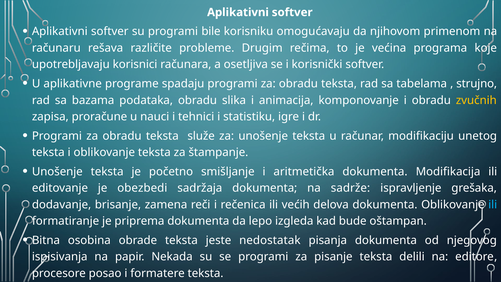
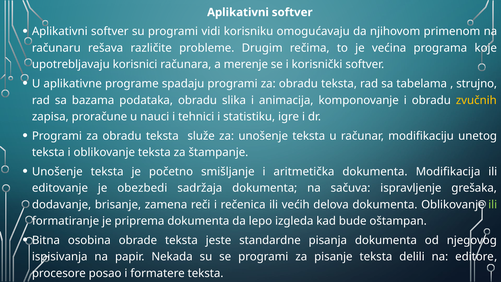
bile: bile -> vidi
osetljiva: osetljiva -> merenje
sadrže: sadrže -> sačuva
ili at (493, 204) colour: light blue -> light green
nedostatak: nedostatak -> standardne
